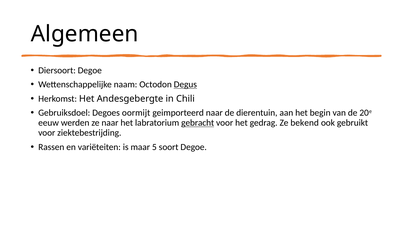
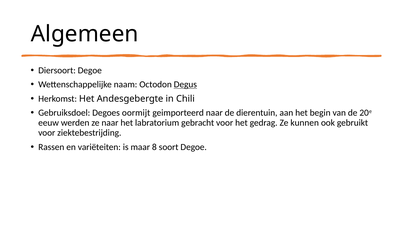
gebracht underline: present -> none
bekend: bekend -> kunnen
5: 5 -> 8
